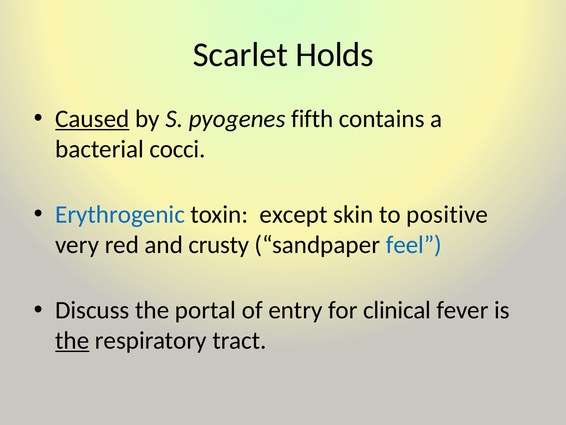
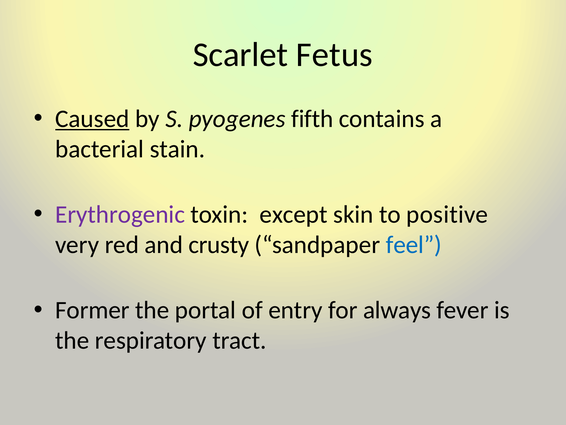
Holds: Holds -> Fetus
cocci: cocci -> stain
Erythrogenic colour: blue -> purple
Discuss: Discuss -> Former
clinical: clinical -> always
the at (72, 340) underline: present -> none
